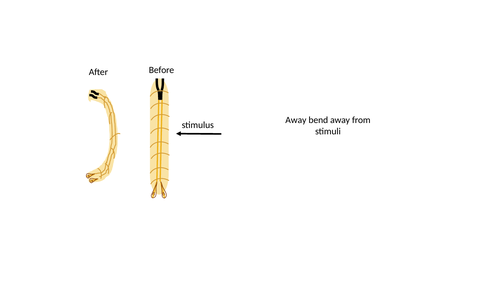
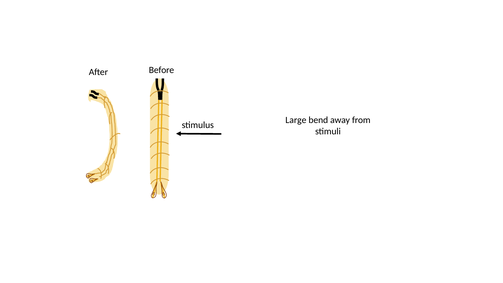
Away at (296, 120): Away -> Large
